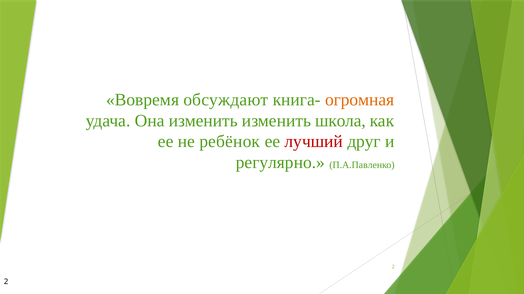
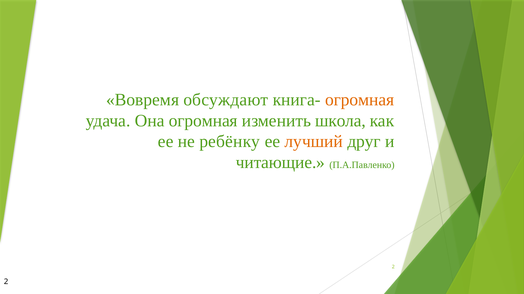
Она изменить: изменить -> огромная
ребёнок: ребёнок -> ребёнку
лучший colour: red -> orange
регулярно: регулярно -> читающие
